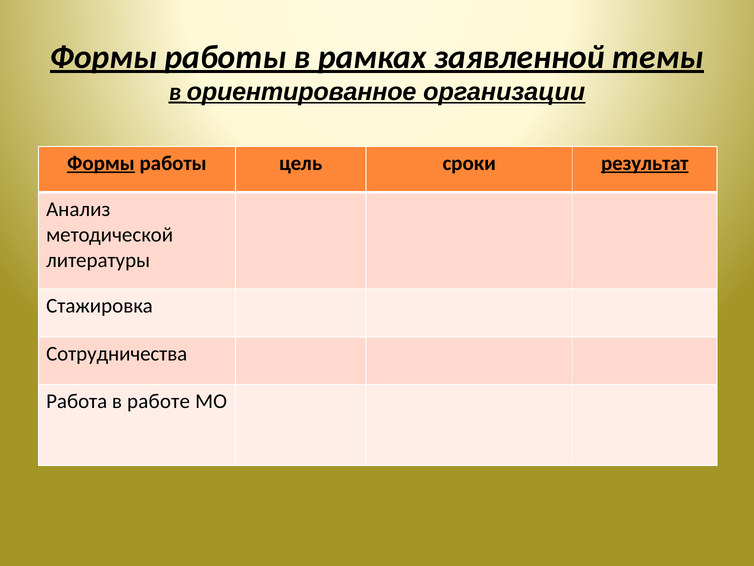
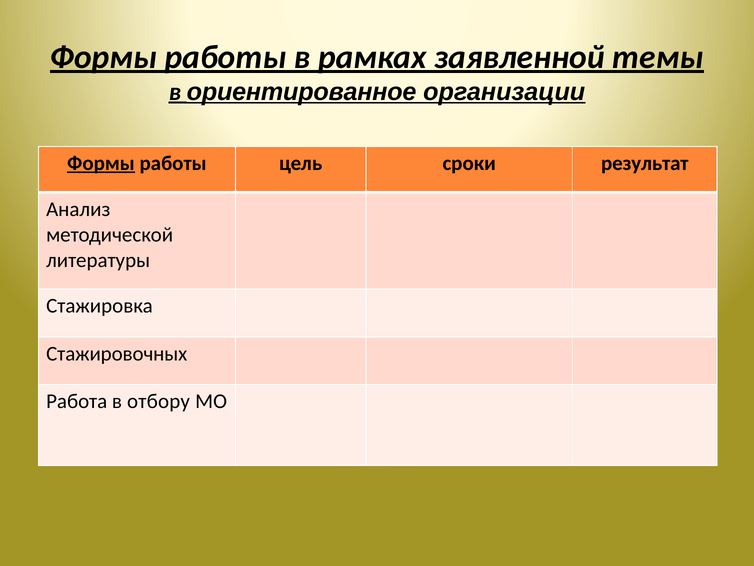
результат underline: present -> none
Сотрудничества: Сотрудничества -> Стажировочных
работе: работе -> отбору
